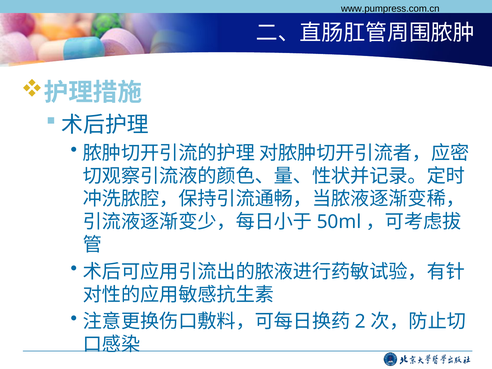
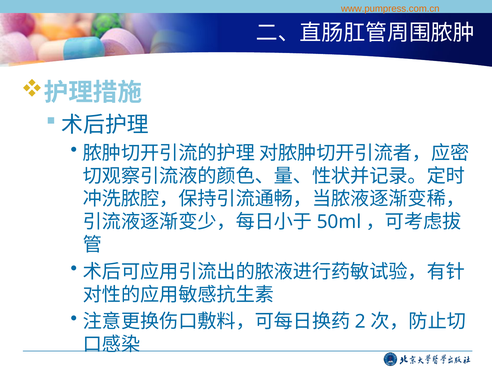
www.pumpress.com.cn colour: black -> orange
